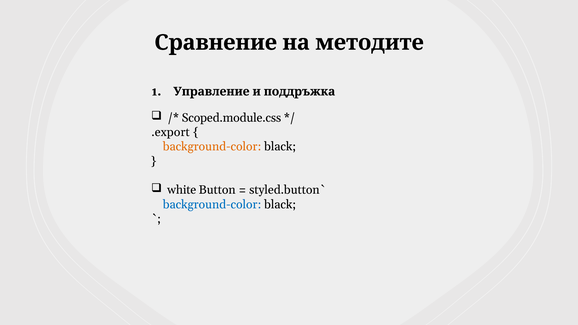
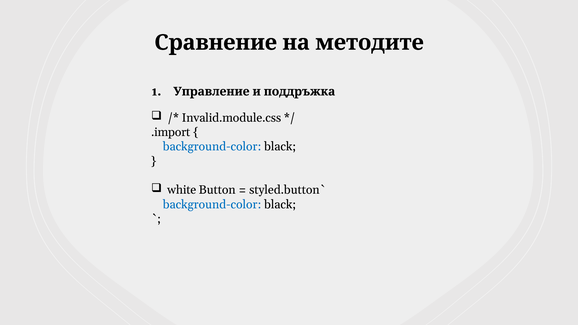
Scoped.module.css: Scoped.module.css -> Invalid.module.css
.export: .export -> .import
background-color at (212, 147) colour: orange -> blue
